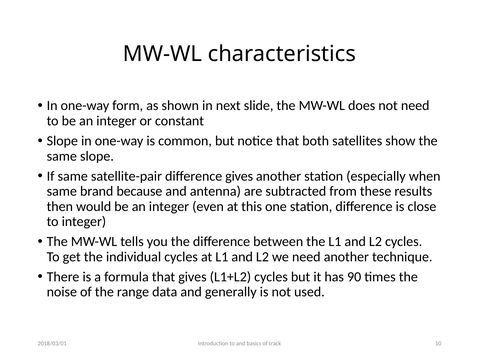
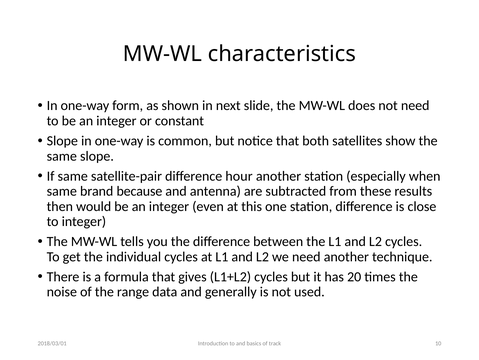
difference gives: gives -> hour
90: 90 -> 20
